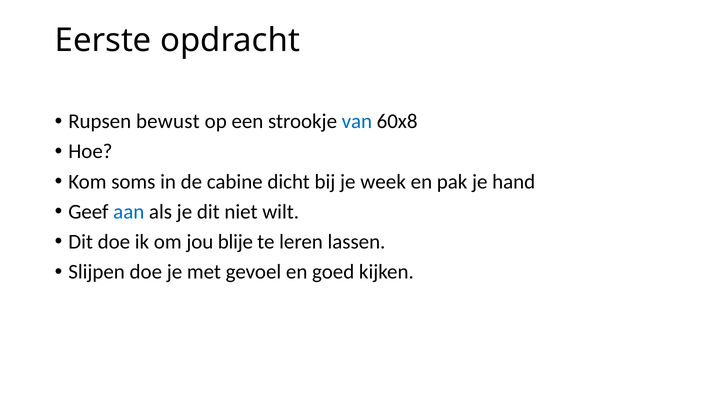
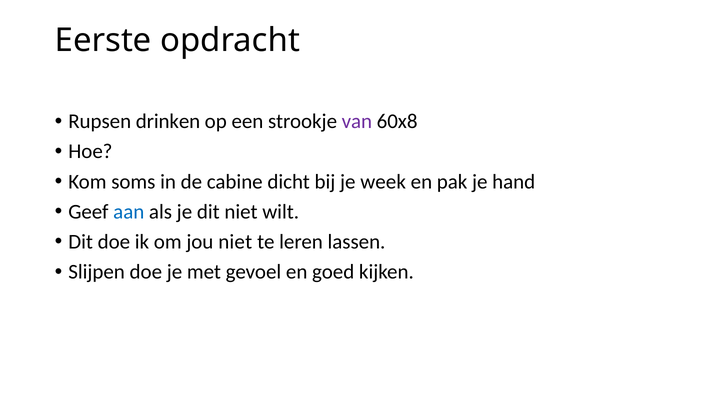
bewust: bewust -> drinken
van colour: blue -> purple
jou blije: blije -> niet
